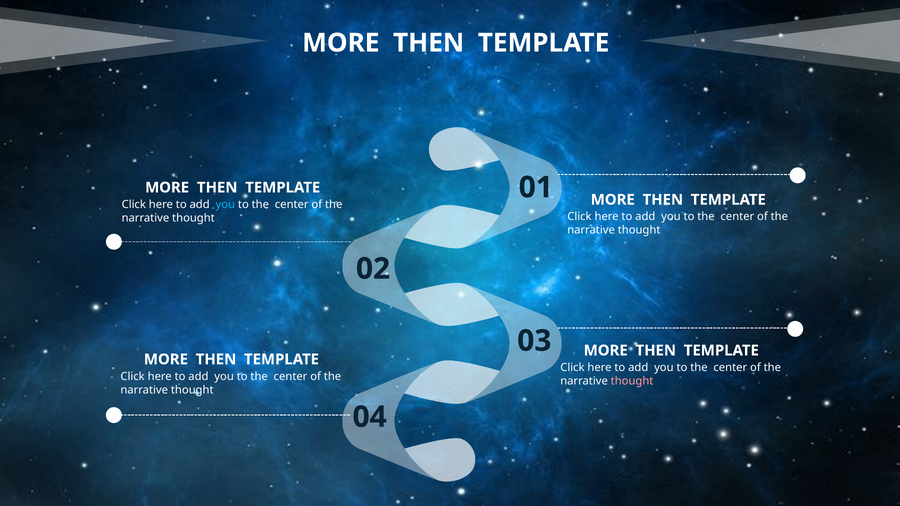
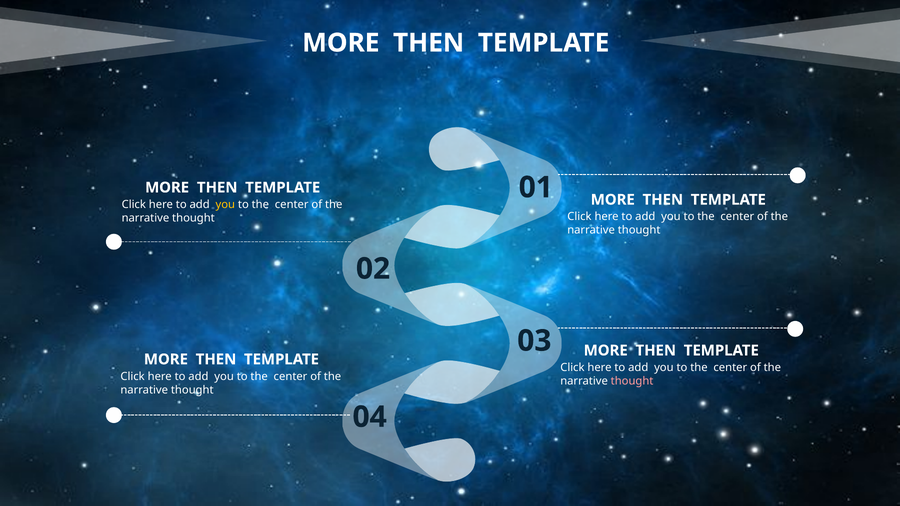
you at (225, 205) colour: light blue -> yellow
